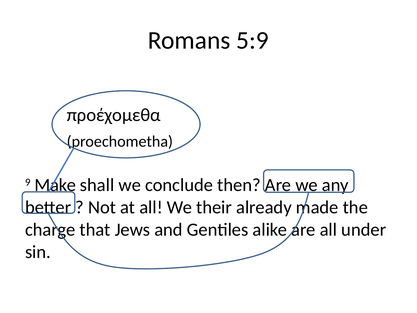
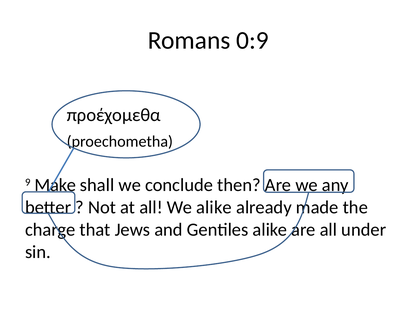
5:9: 5:9 -> 0:9
We their: their -> alike
